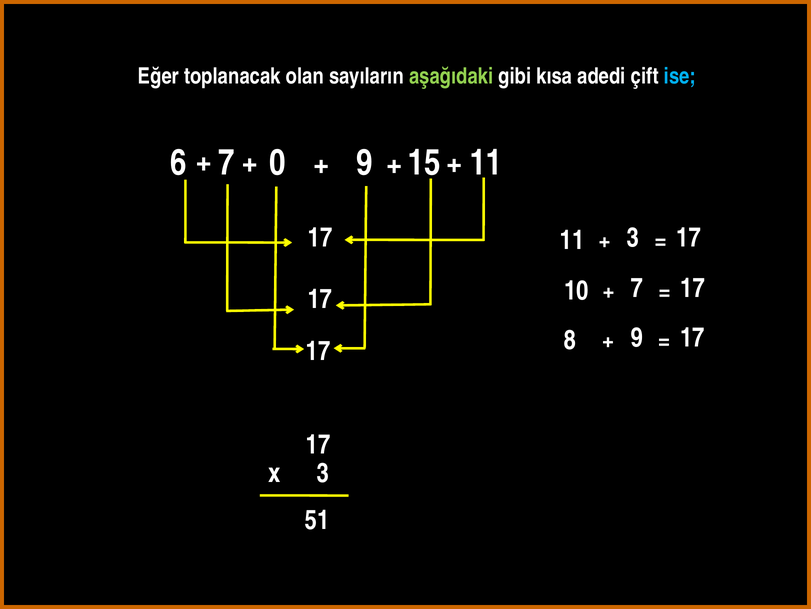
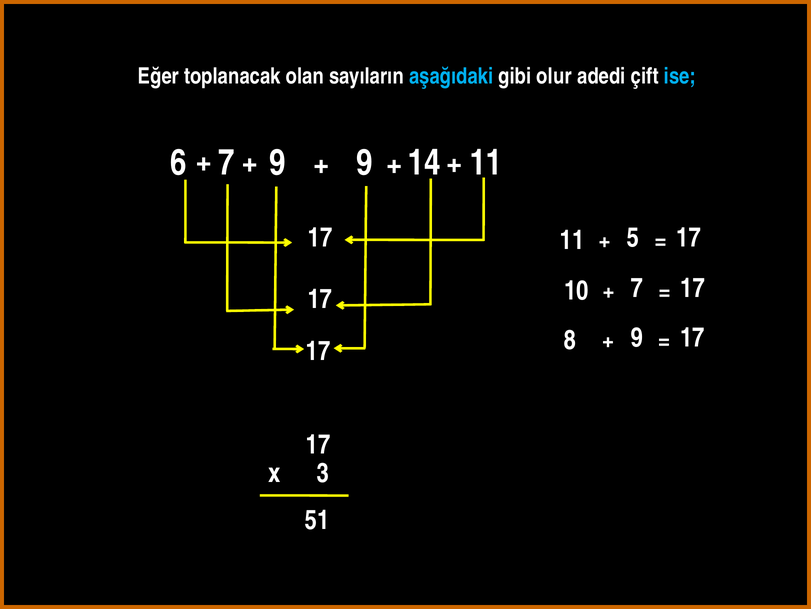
aşağıdaki colour: light green -> light blue
kısa: kısa -> olur
7 0: 0 -> 9
15: 15 -> 14
3 at (633, 238): 3 -> 5
